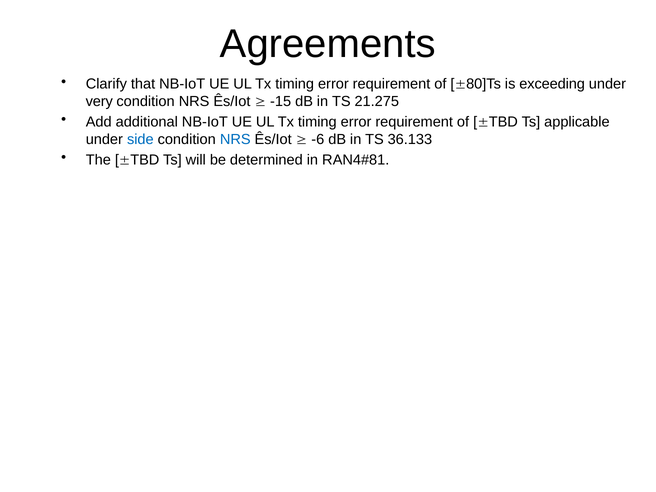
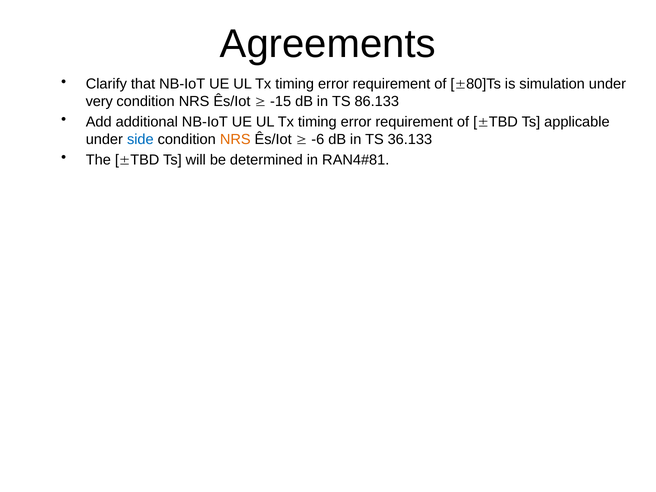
exceeding: exceeding -> simulation
21.275: 21.275 -> 86.133
NRS at (235, 139) colour: blue -> orange
